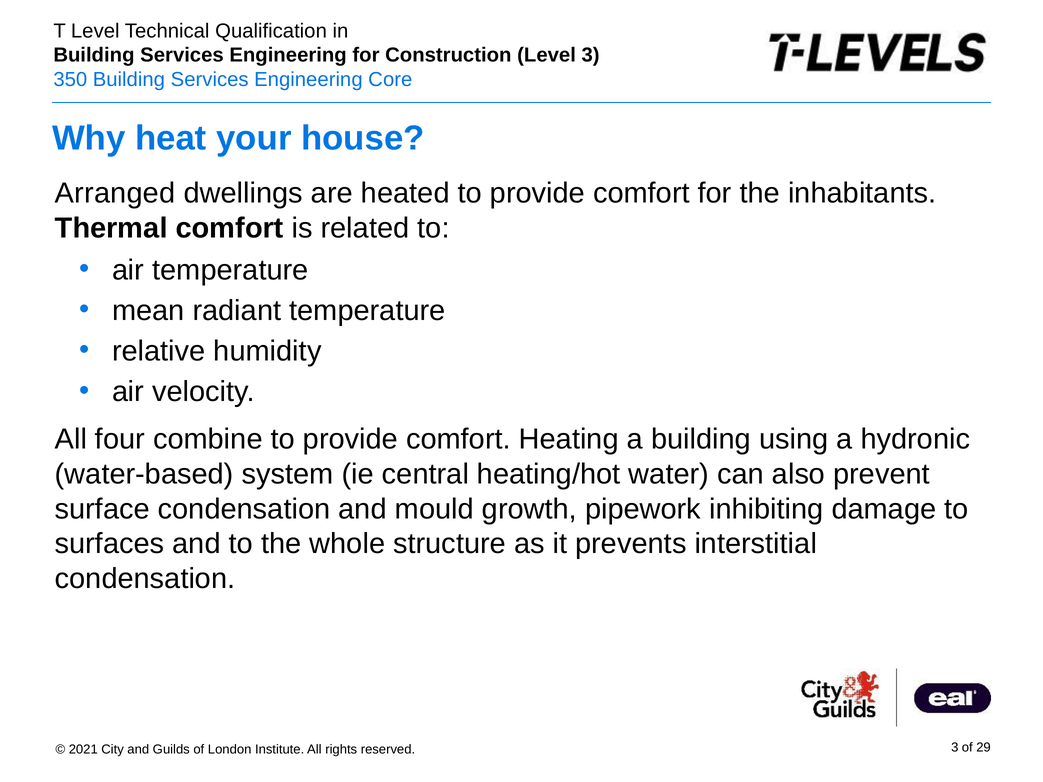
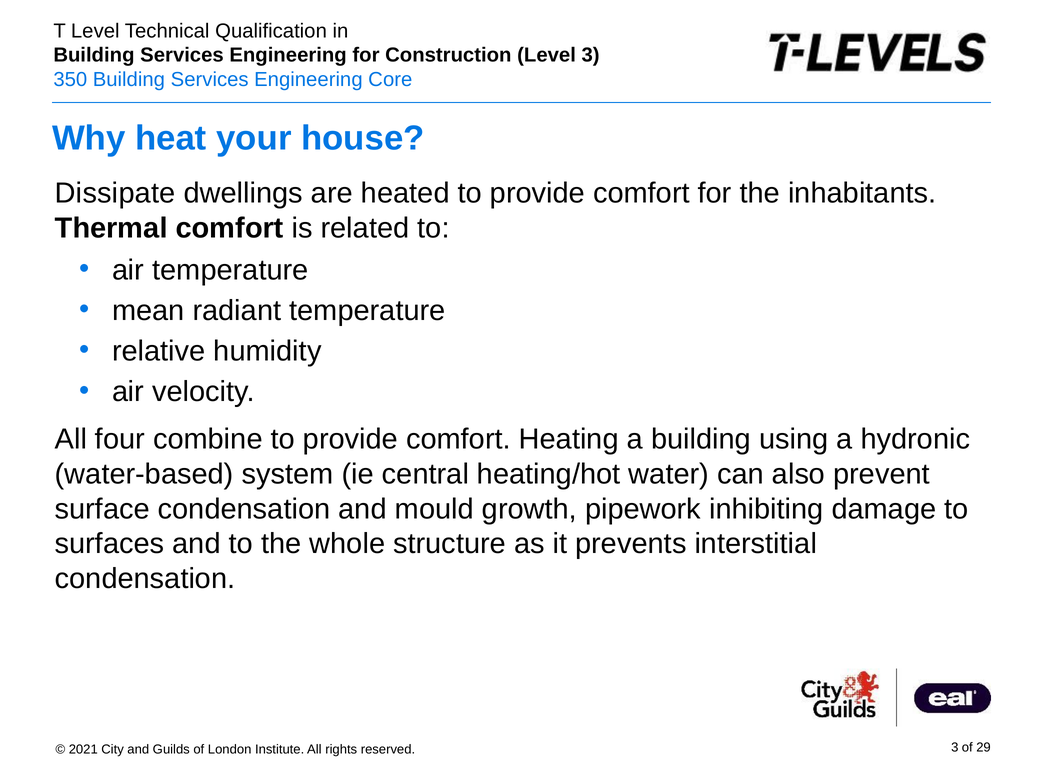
Arranged: Arranged -> Dissipate
